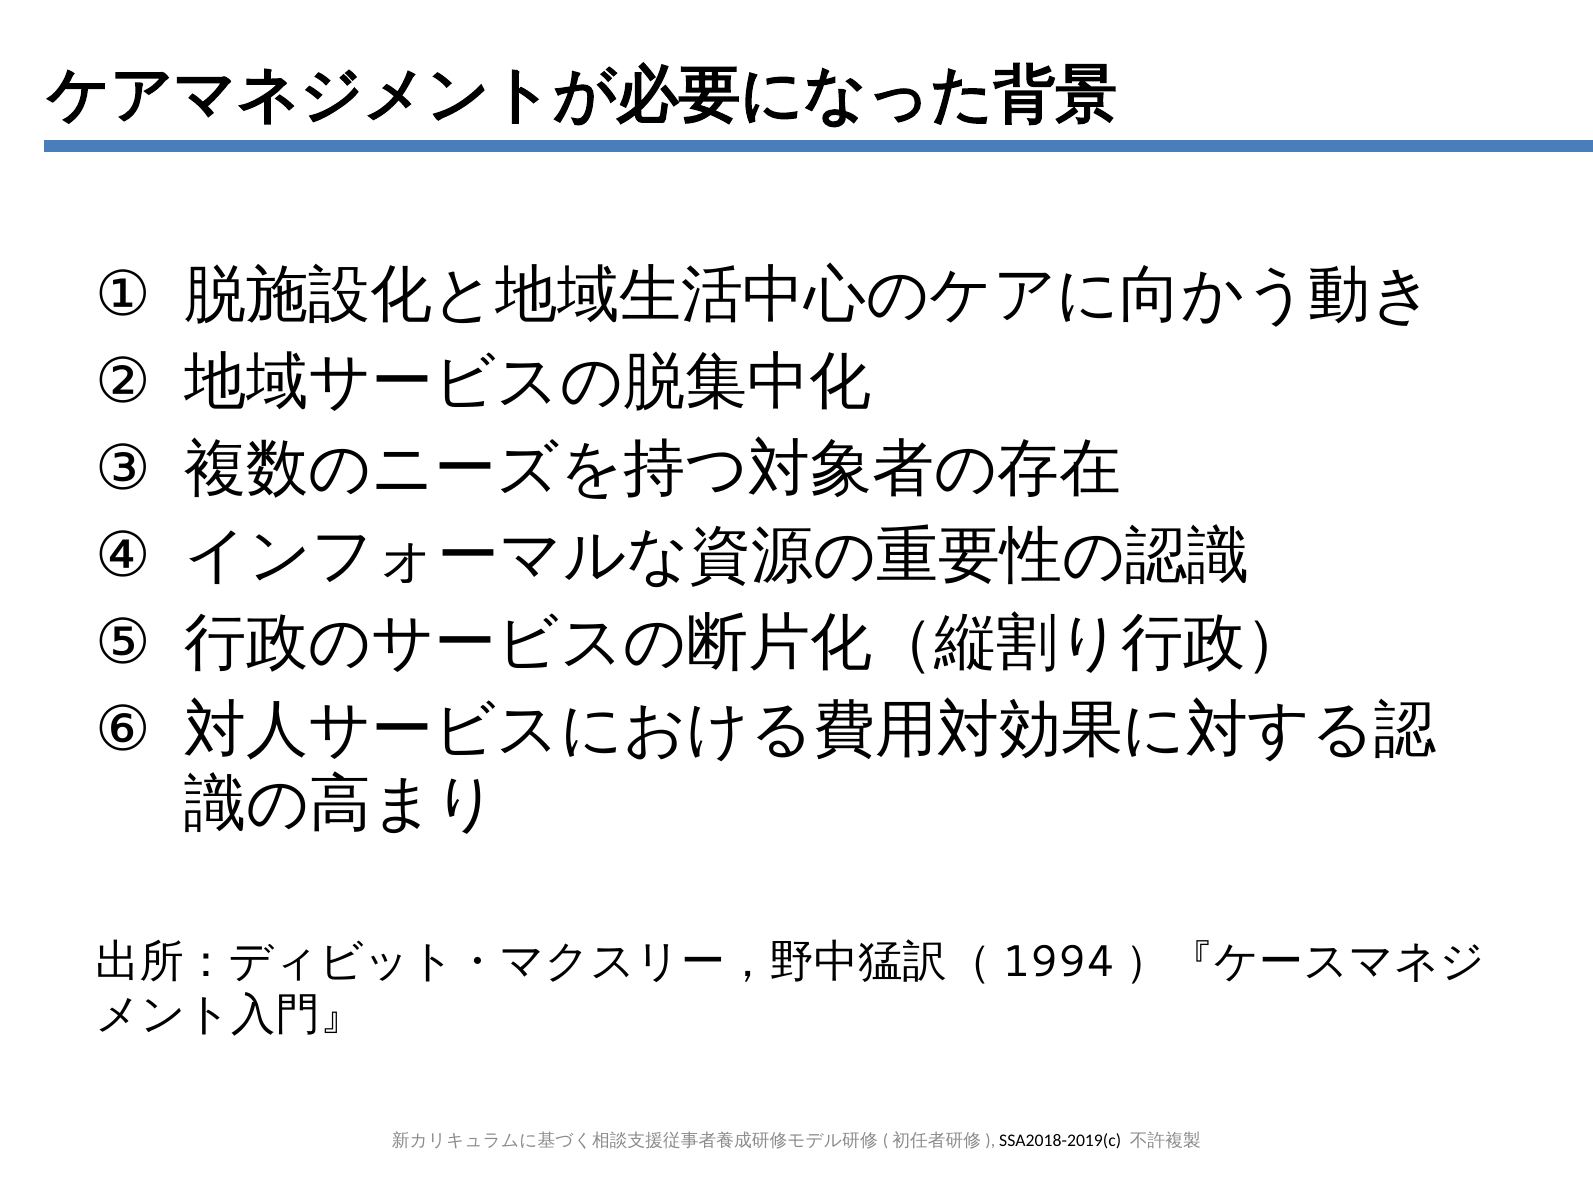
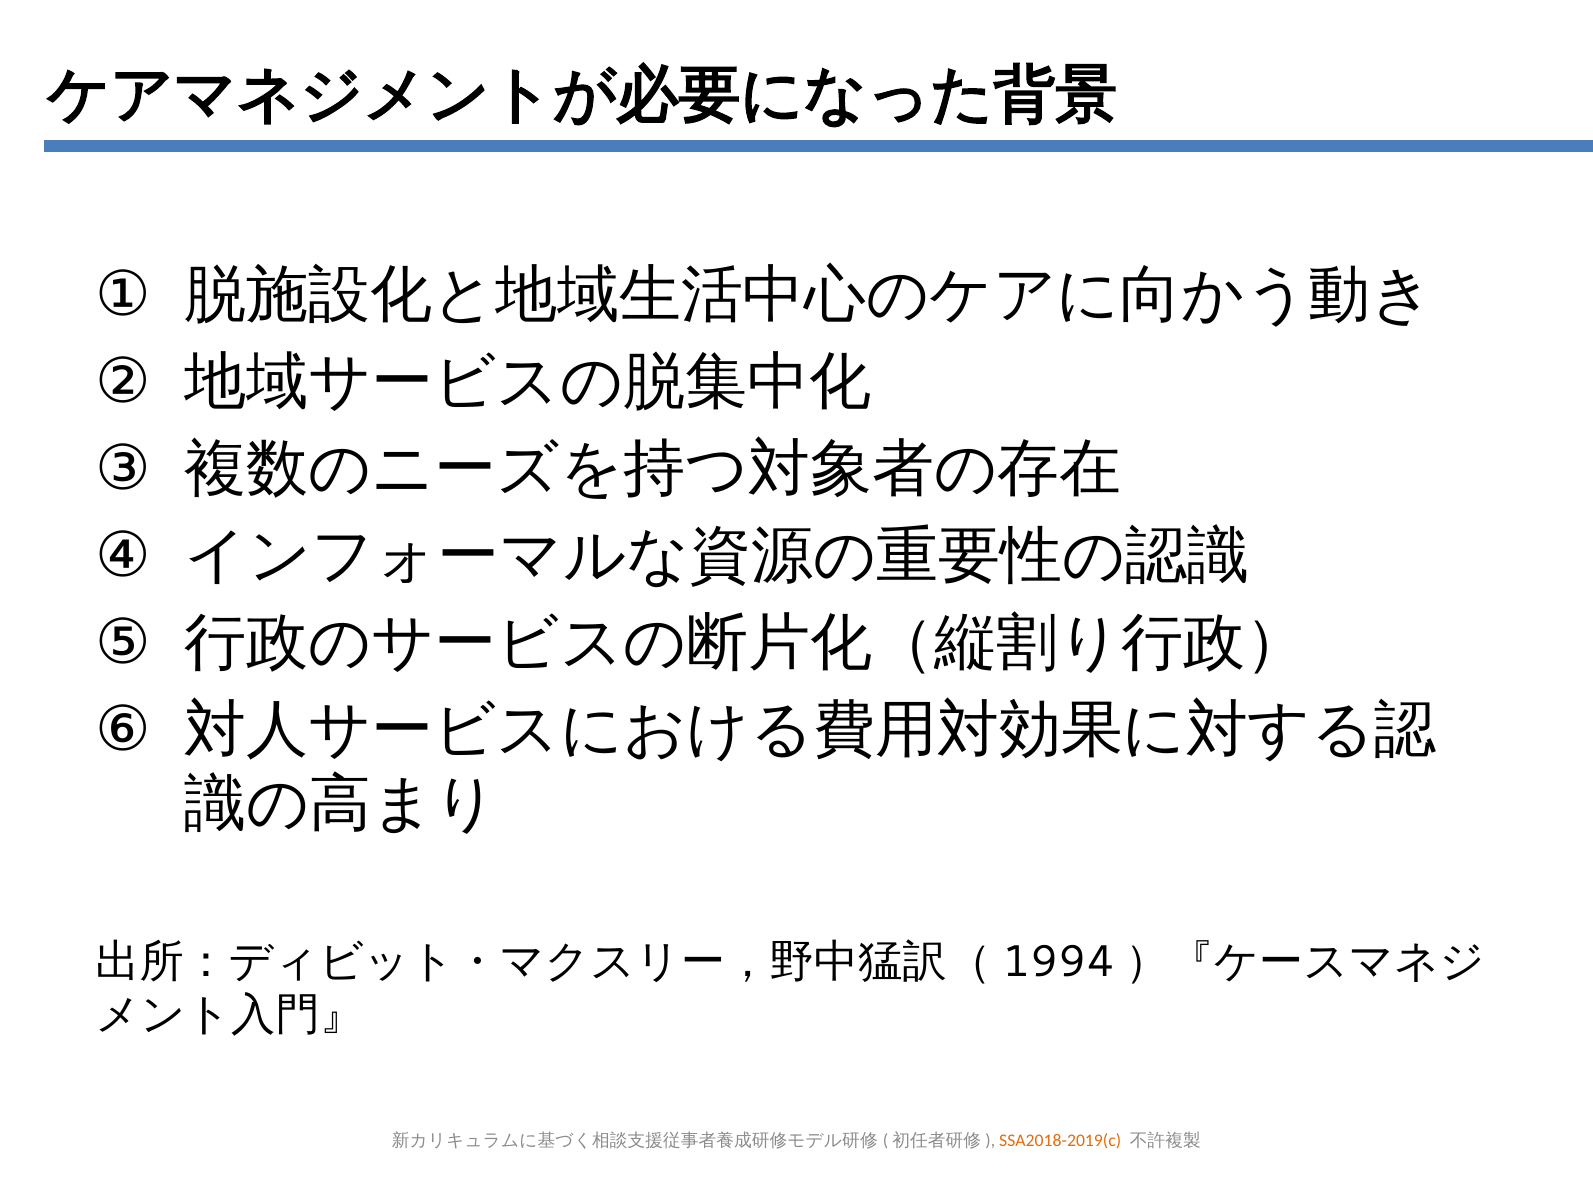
SSA2018-2019(c colour: black -> orange
